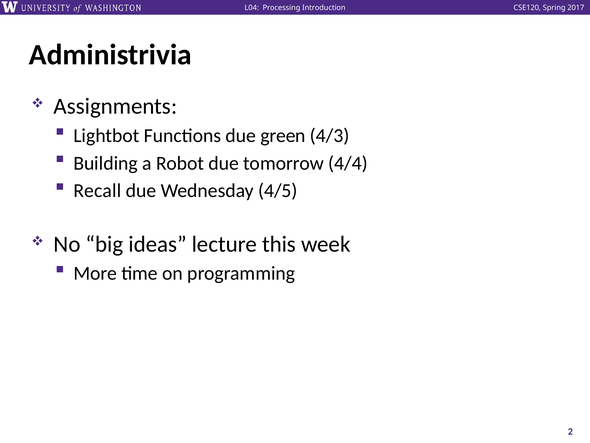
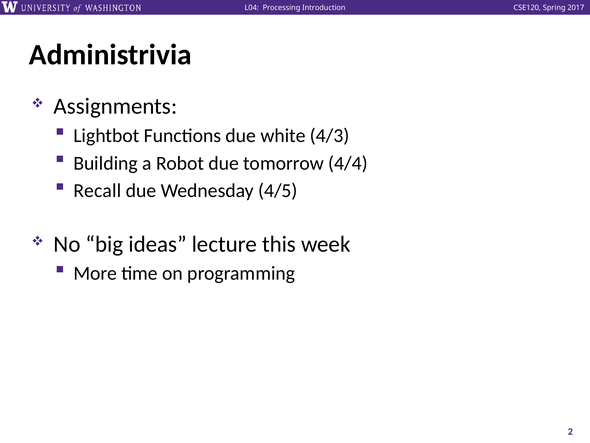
green: green -> white
